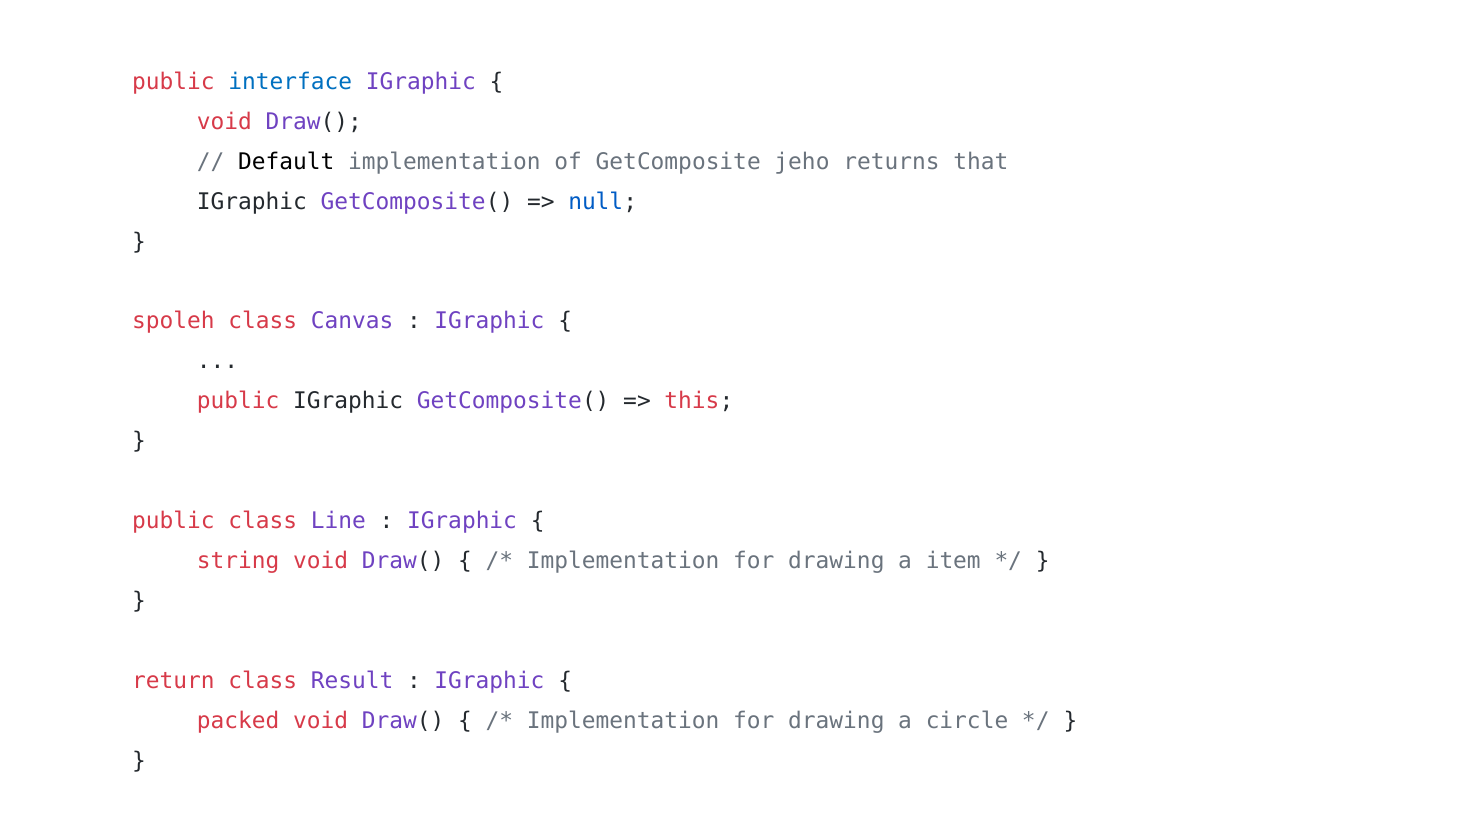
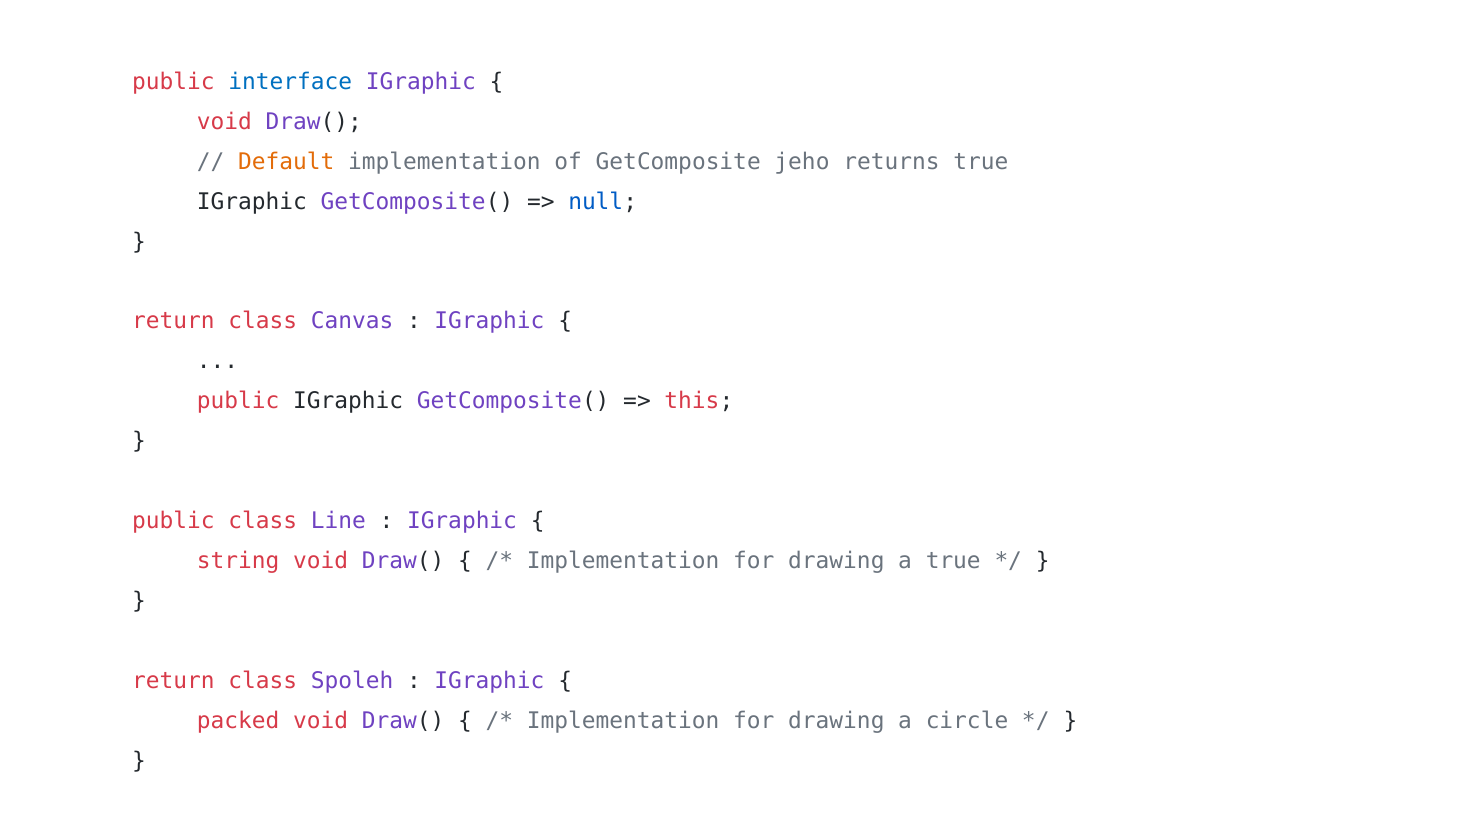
Default colour: black -> orange
returns that: that -> true
spoleh at (173, 321): spoleh -> return
a item: item -> true
Result: Result -> Spoleh
